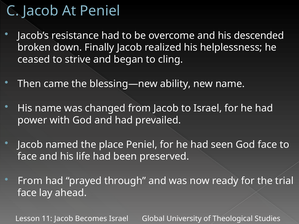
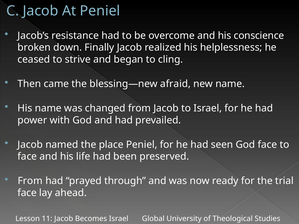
descended: descended -> conscience
ability: ability -> afraid
